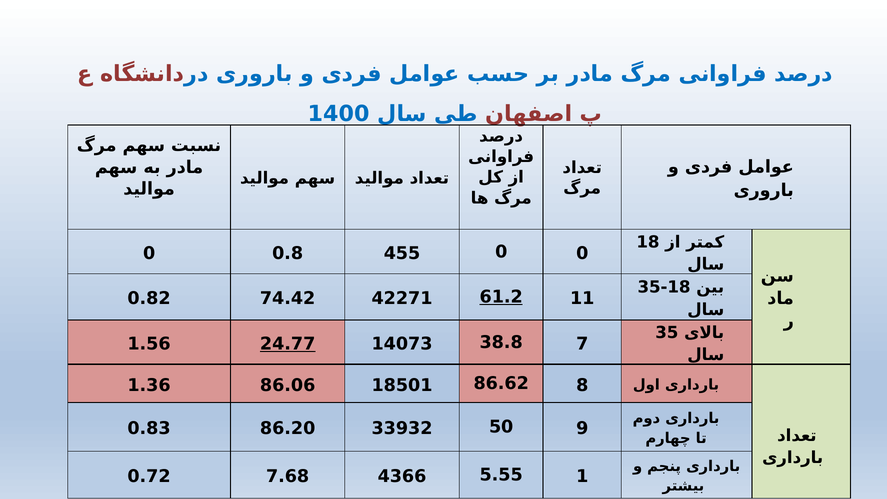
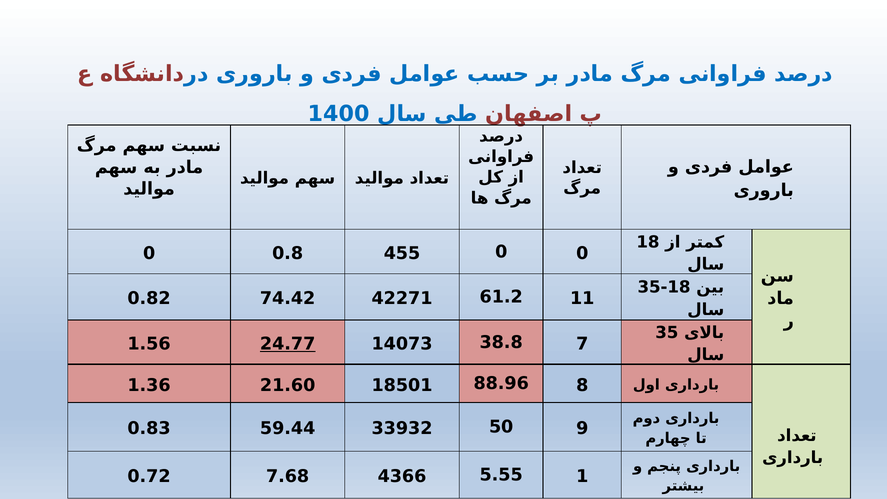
61.2 underline: present -> none
86.06: 86.06 -> 21.60
86.62: 86.62 -> 88.96
86.20: 86.20 -> 59.44
